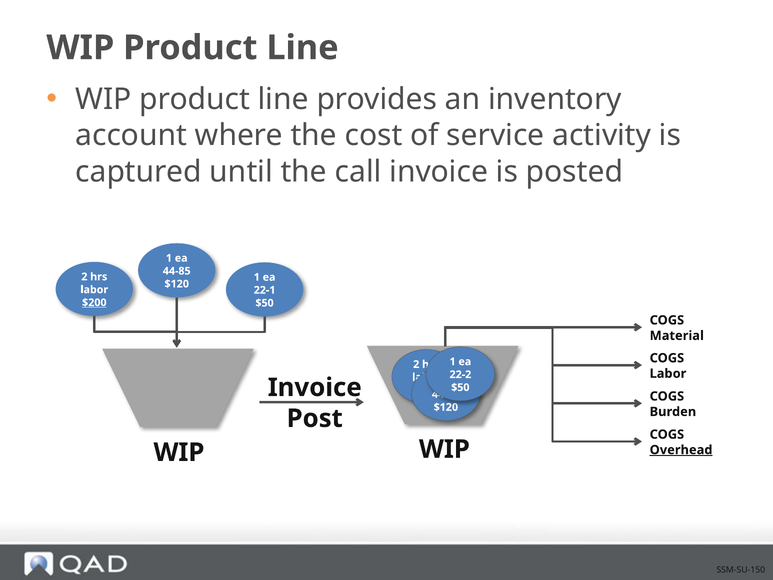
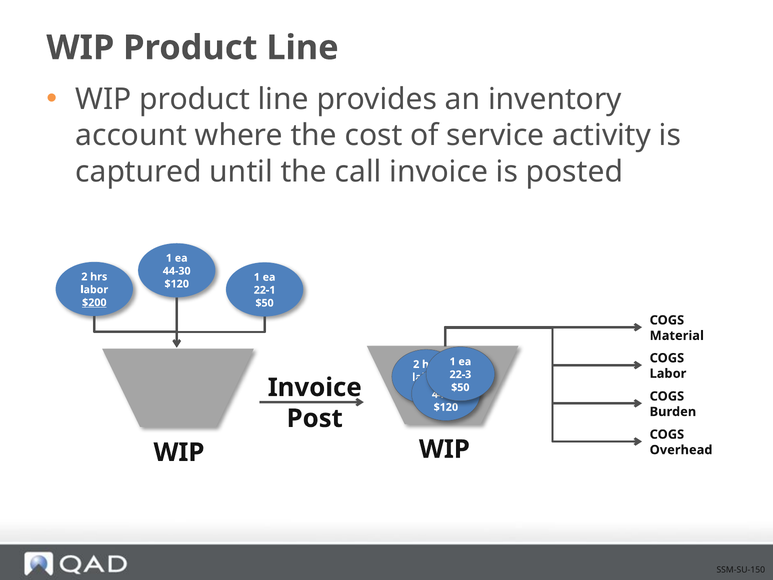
44-85: 44-85 -> 44-30
22-2: 22-2 -> 22-3
Overhead underline: present -> none
